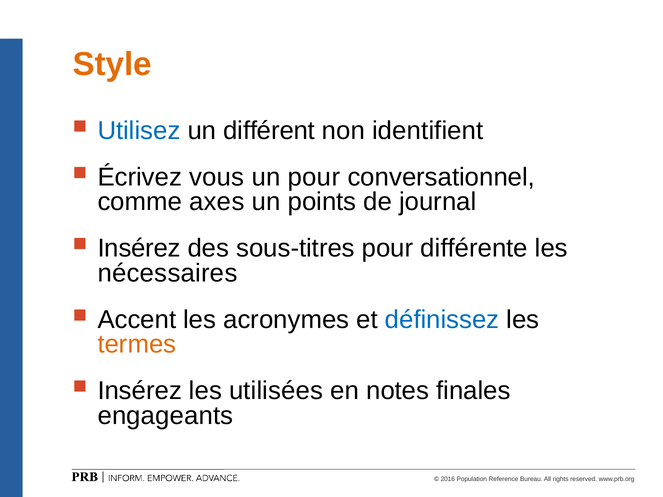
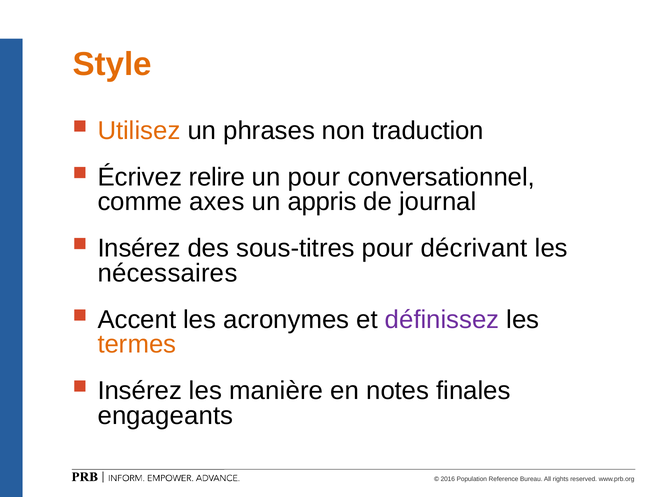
Utilisez colour: blue -> orange
différent: différent -> phrases
identifient: identifient -> traduction
vous: vous -> relire
points: points -> appris
différente: différente -> décrivant
définissez colour: blue -> purple
utilisées: utilisées -> manière
